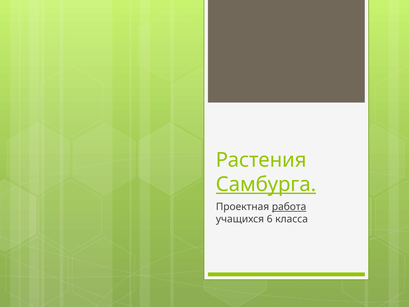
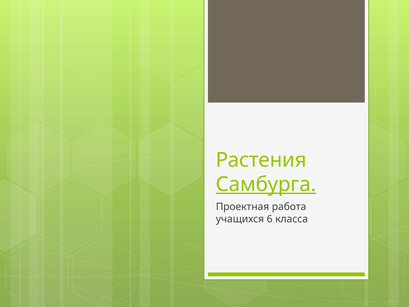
работа underline: present -> none
